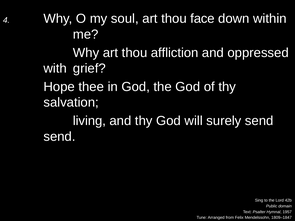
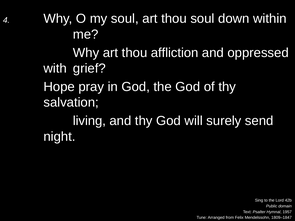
thou face: face -> soul
thee: thee -> pray
send at (59, 137): send -> night
